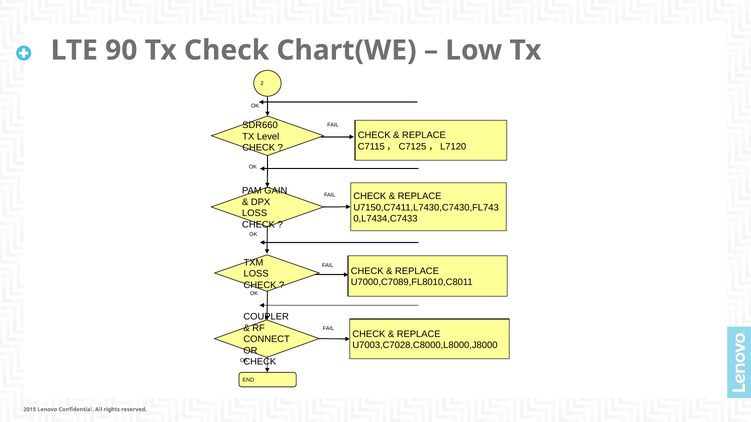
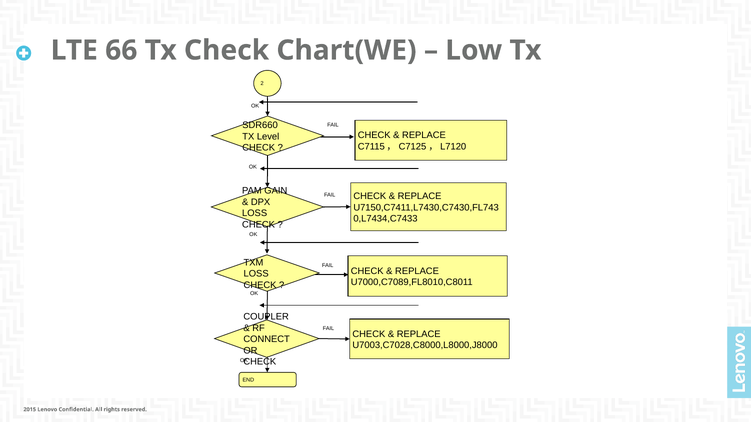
90: 90 -> 66
